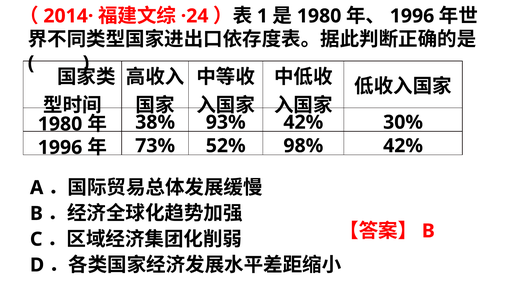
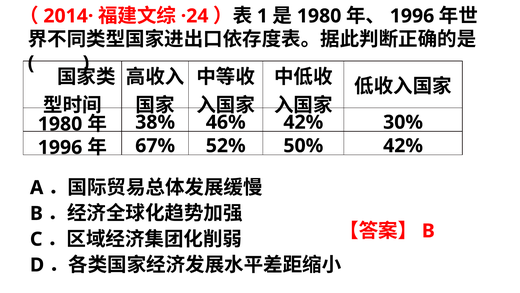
93%: 93% -> 46%
73%: 73% -> 67%
98%: 98% -> 50%
